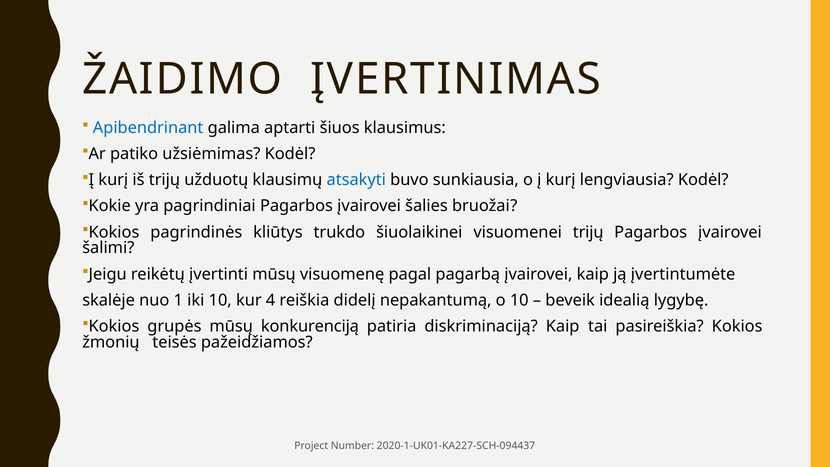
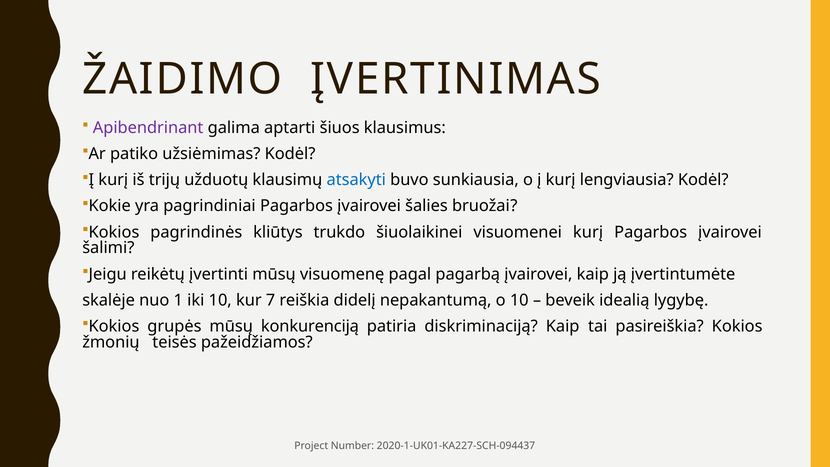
Apibendrinant colour: blue -> purple
visuomenei trijų: trijų -> kurį
4: 4 -> 7
